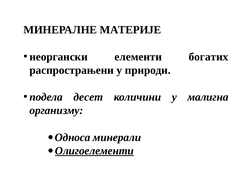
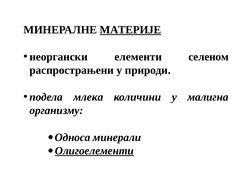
МАТЕРИЈЕ underline: none -> present
богатих: богатих -> селеном
десет: десет -> млека
